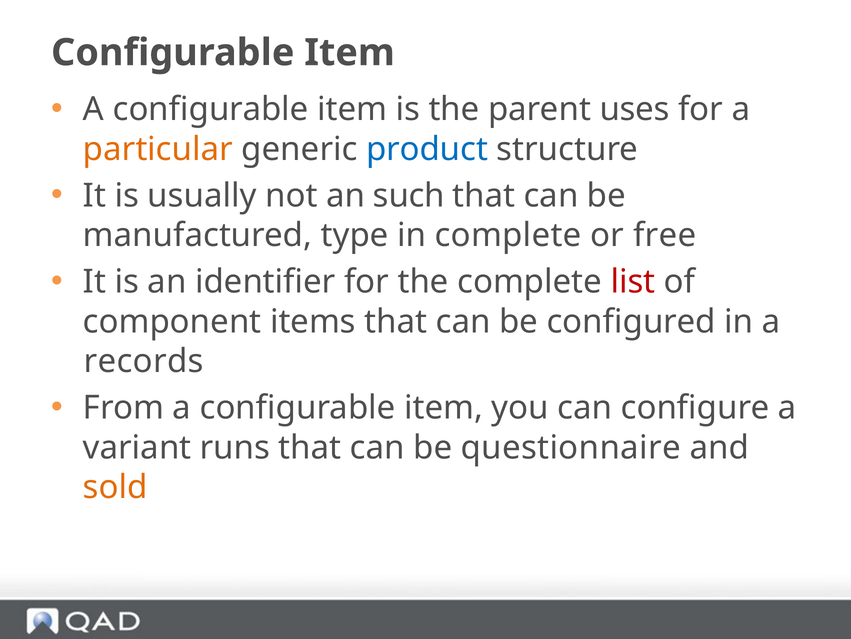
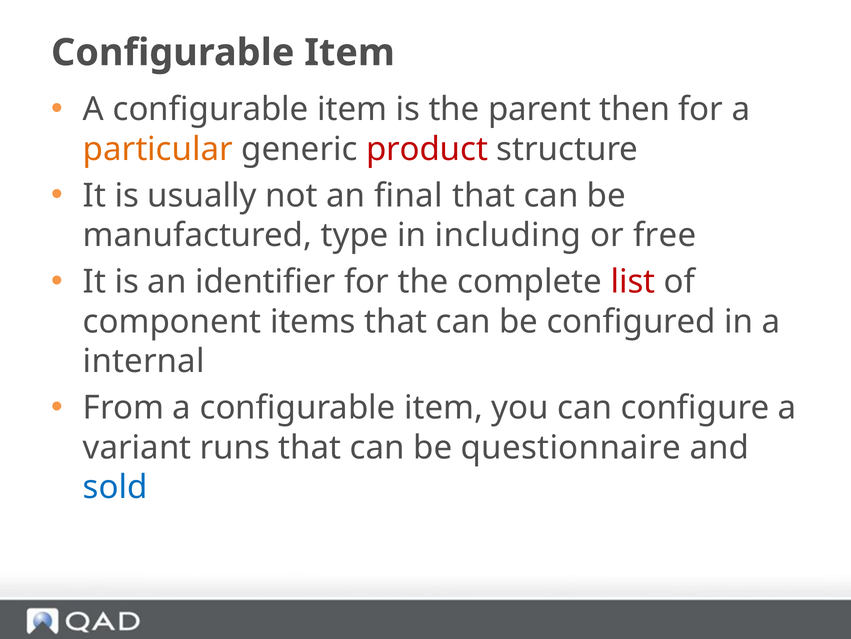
uses: uses -> then
product colour: blue -> red
such: such -> final
in complete: complete -> including
records: records -> internal
sold colour: orange -> blue
